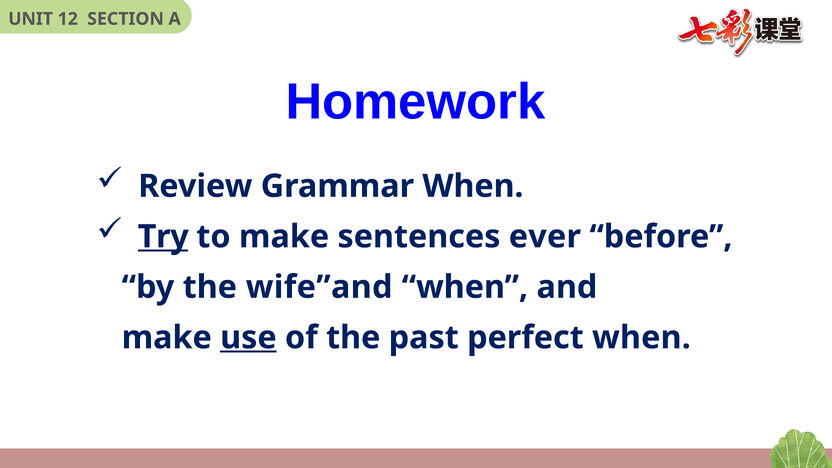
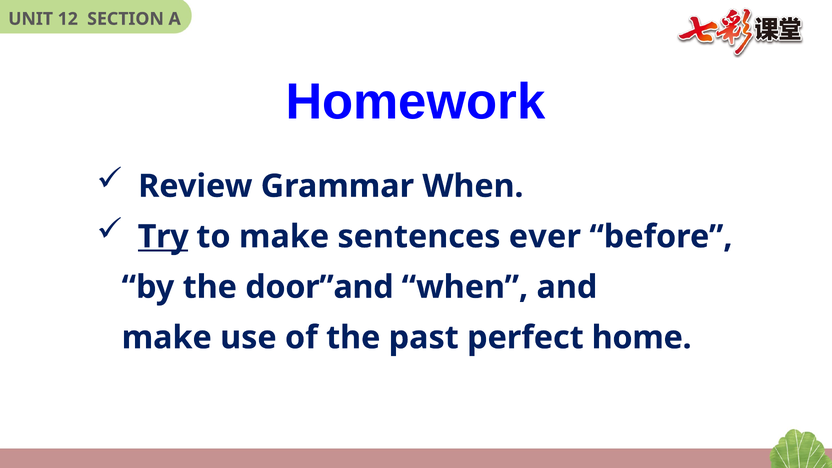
wife”and: wife”and -> door”and
use underline: present -> none
perfect when: when -> home
